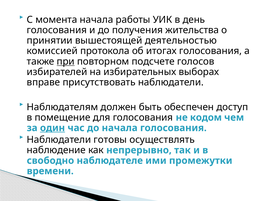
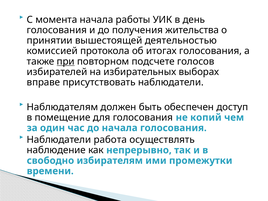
кодом: кодом -> копий
один underline: present -> none
готовы: готовы -> работа
наблюдателе: наблюдателе -> избирателям
